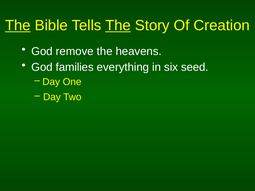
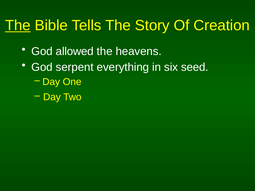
The at (118, 25) underline: present -> none
remove: remove -> allowed
families: families -> serpent
